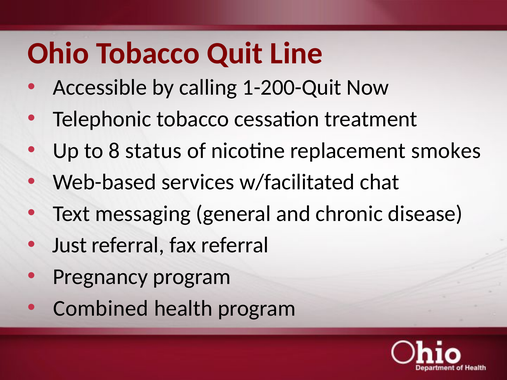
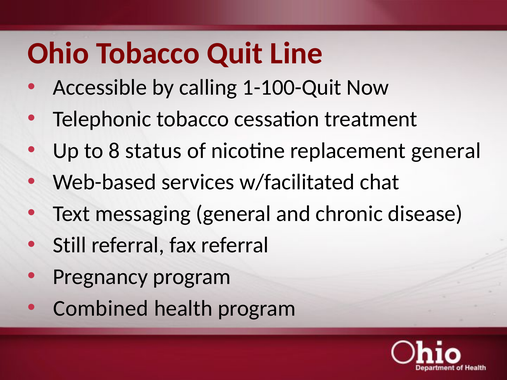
1-200-Quit: 1-200-Quit -> 1-100-Quit
replacement smokes: smokes -> general
Just: Just -> Still
